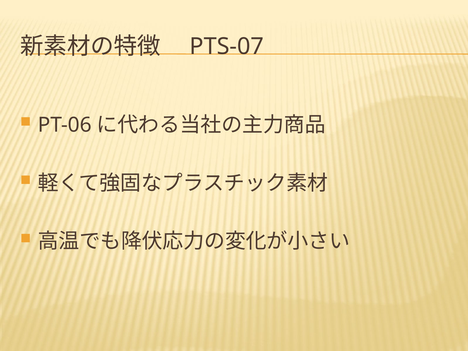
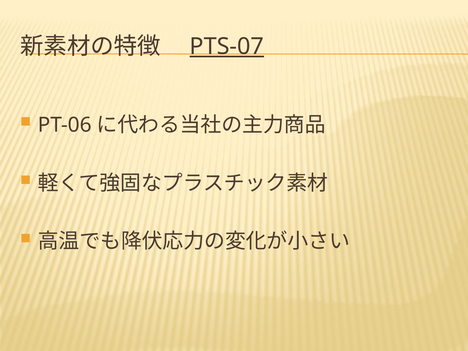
PTS-07 underline: none -> present
